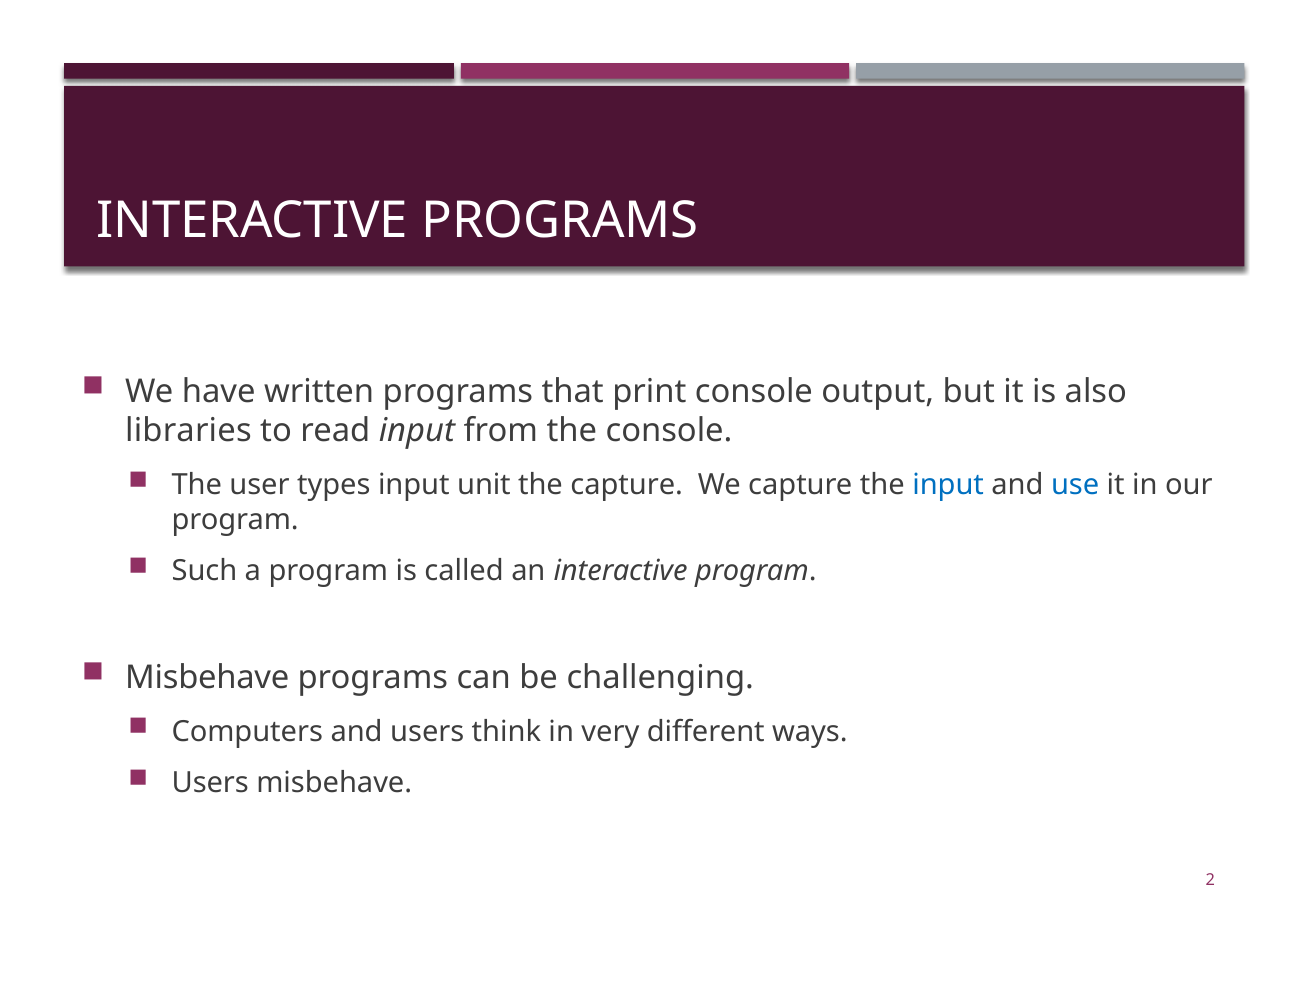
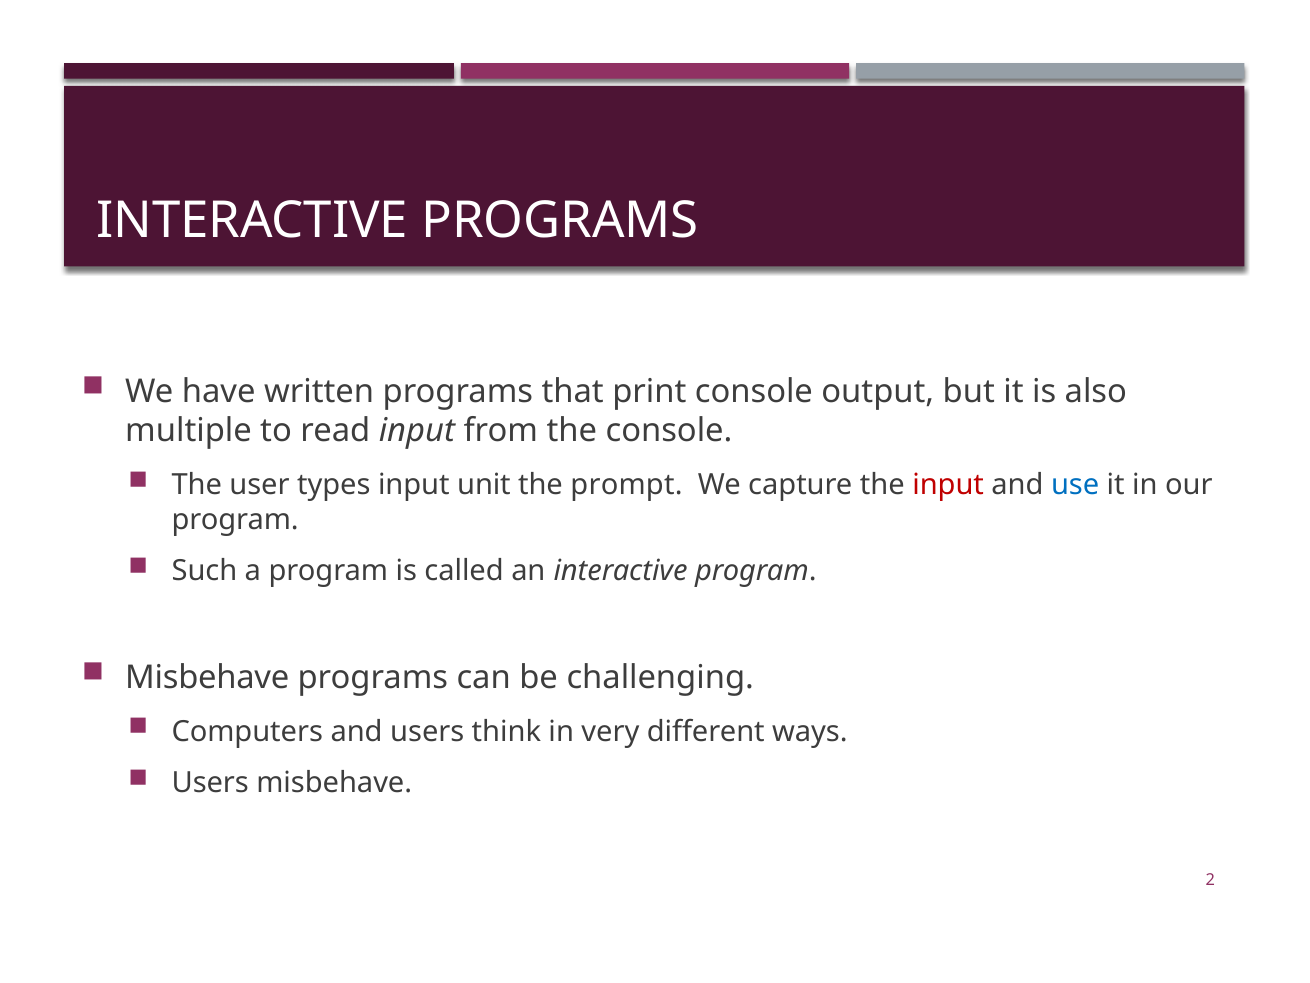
libraries: libraries -> multiple
the capture: capture -> prompt
input at (948, 484) colour: blue -> red
